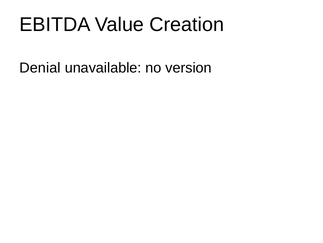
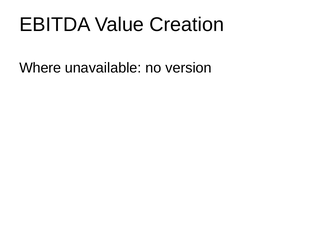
Denial: Denial -> Where
